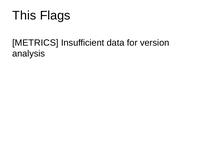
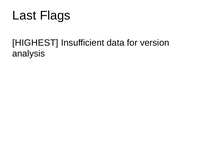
This: This -> Last
METRICS: METRICS -> HIGHEST
